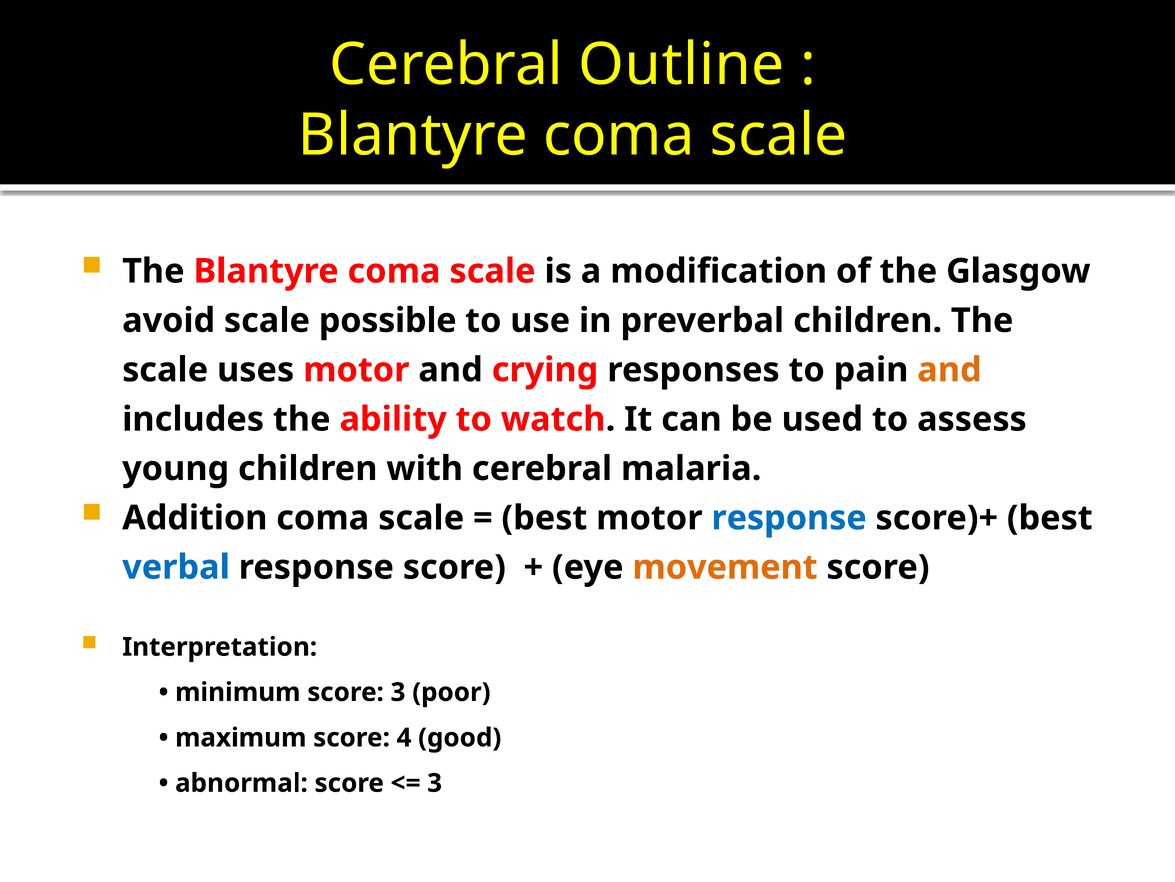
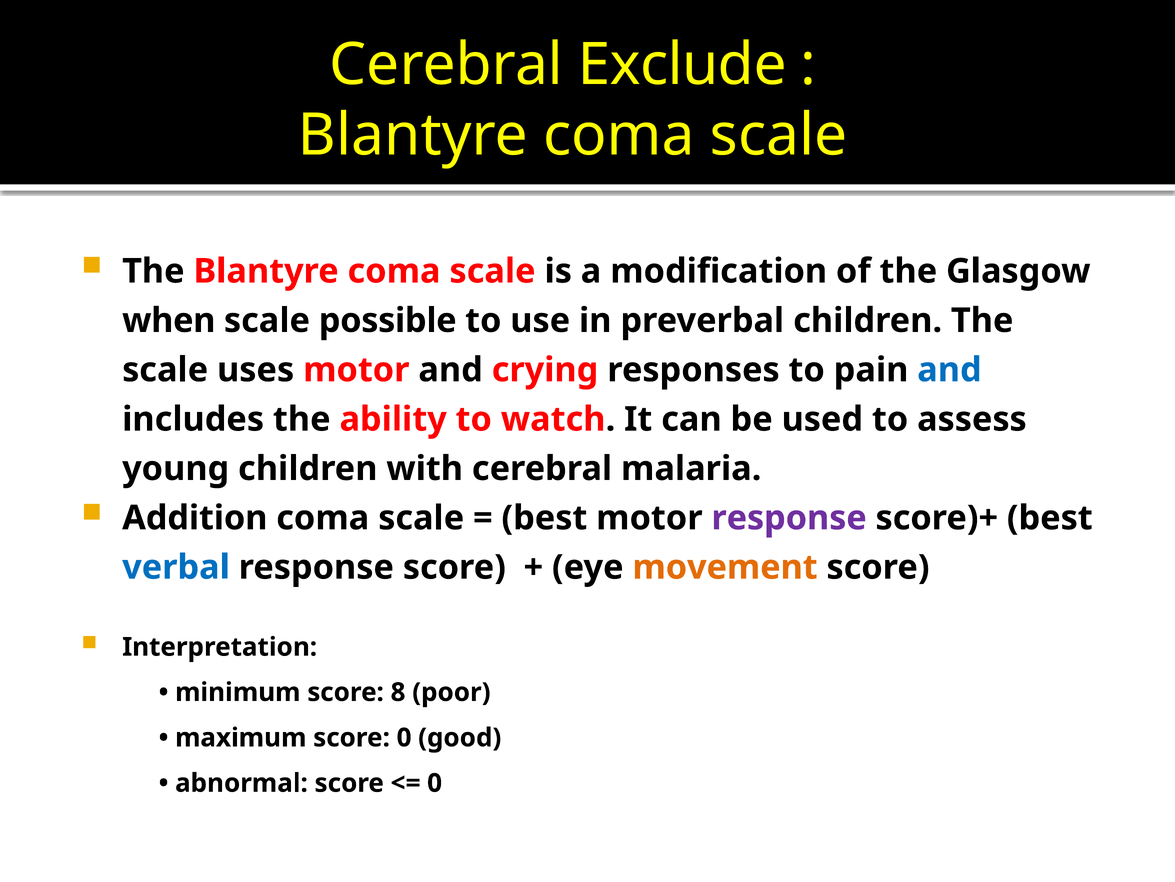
Outline: Outline -> Exclude
avoid: avoid -> when
and at (949, 370) colour: orange -> blue
response at (789, 518) colour: blue -> purple
score 3: 3 -> 8
score 4: 4 -> 0
3 at (435, 783): 3 -> 0
